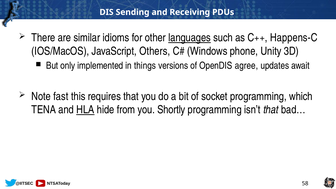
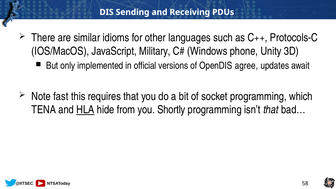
languages underline: present -> none
Happens-C: Happens-C -> Protocols-C
Others: Others -> Military
things: things -> official
